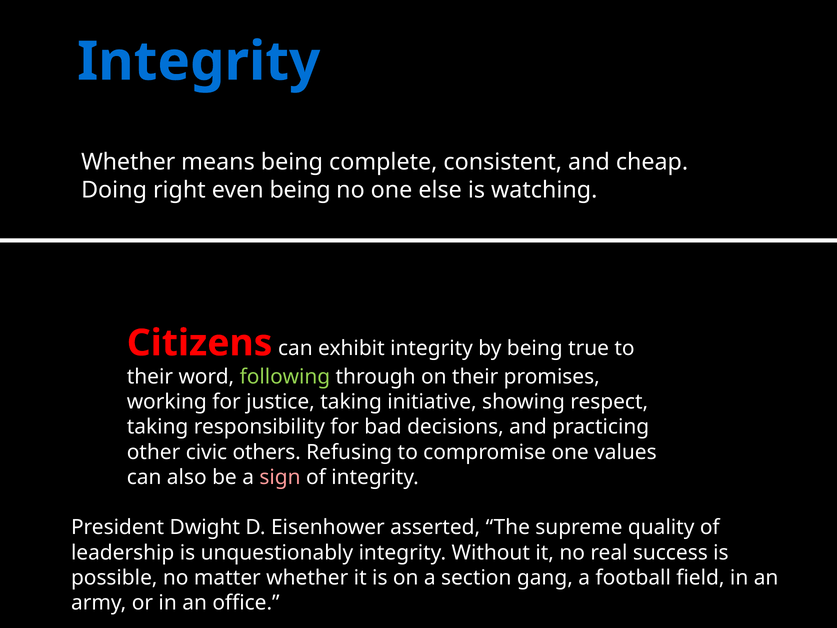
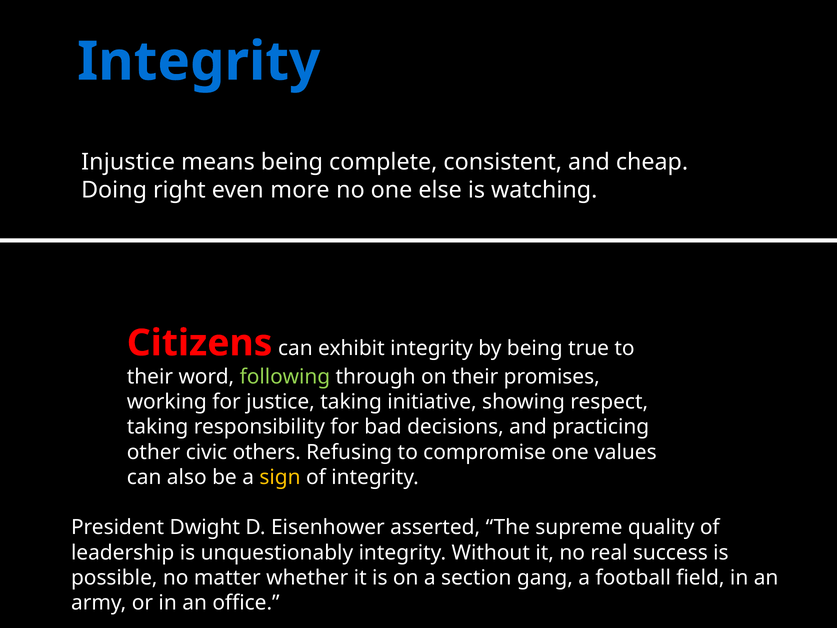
Whether at (128, 162): Whether -> Injustice
even being: being -> more
sign colour: pink -> yellow
